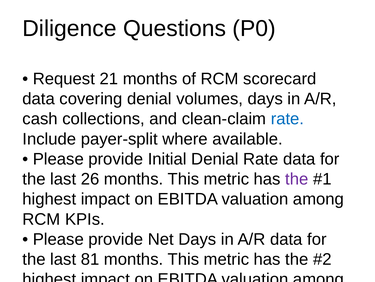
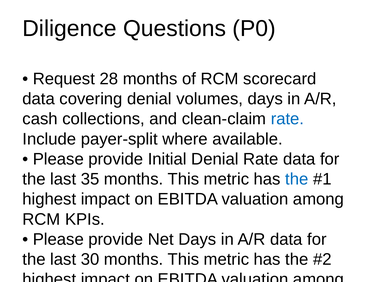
21: 21 -> 28
26: 26 -> 35
the at (297, 179) colour: purple -> blue
81: 81 -> 30
